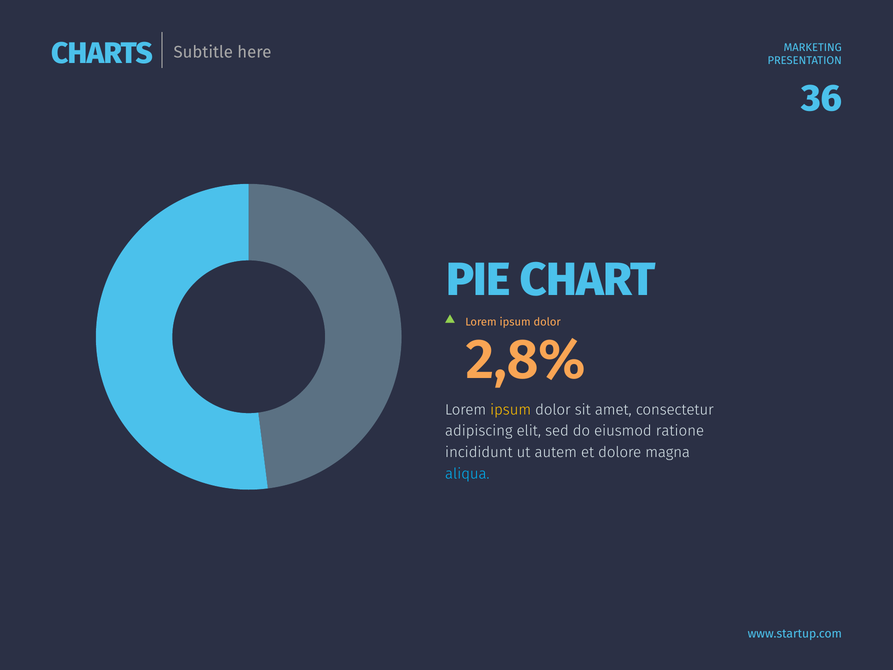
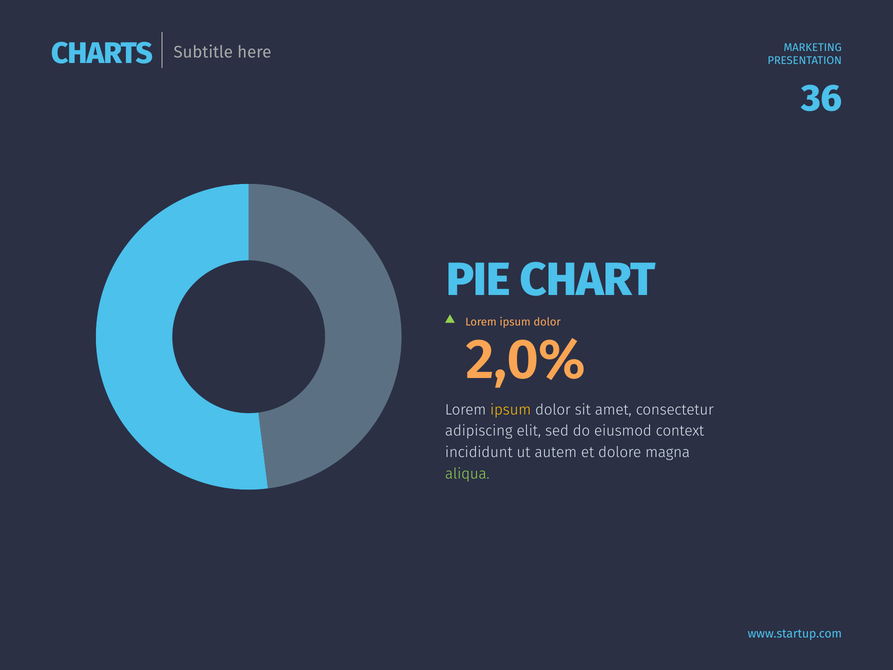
2,8%: 2,8% -> 2,0%
ratione: ratione -> context
aliqua colour: light blue -> light green
